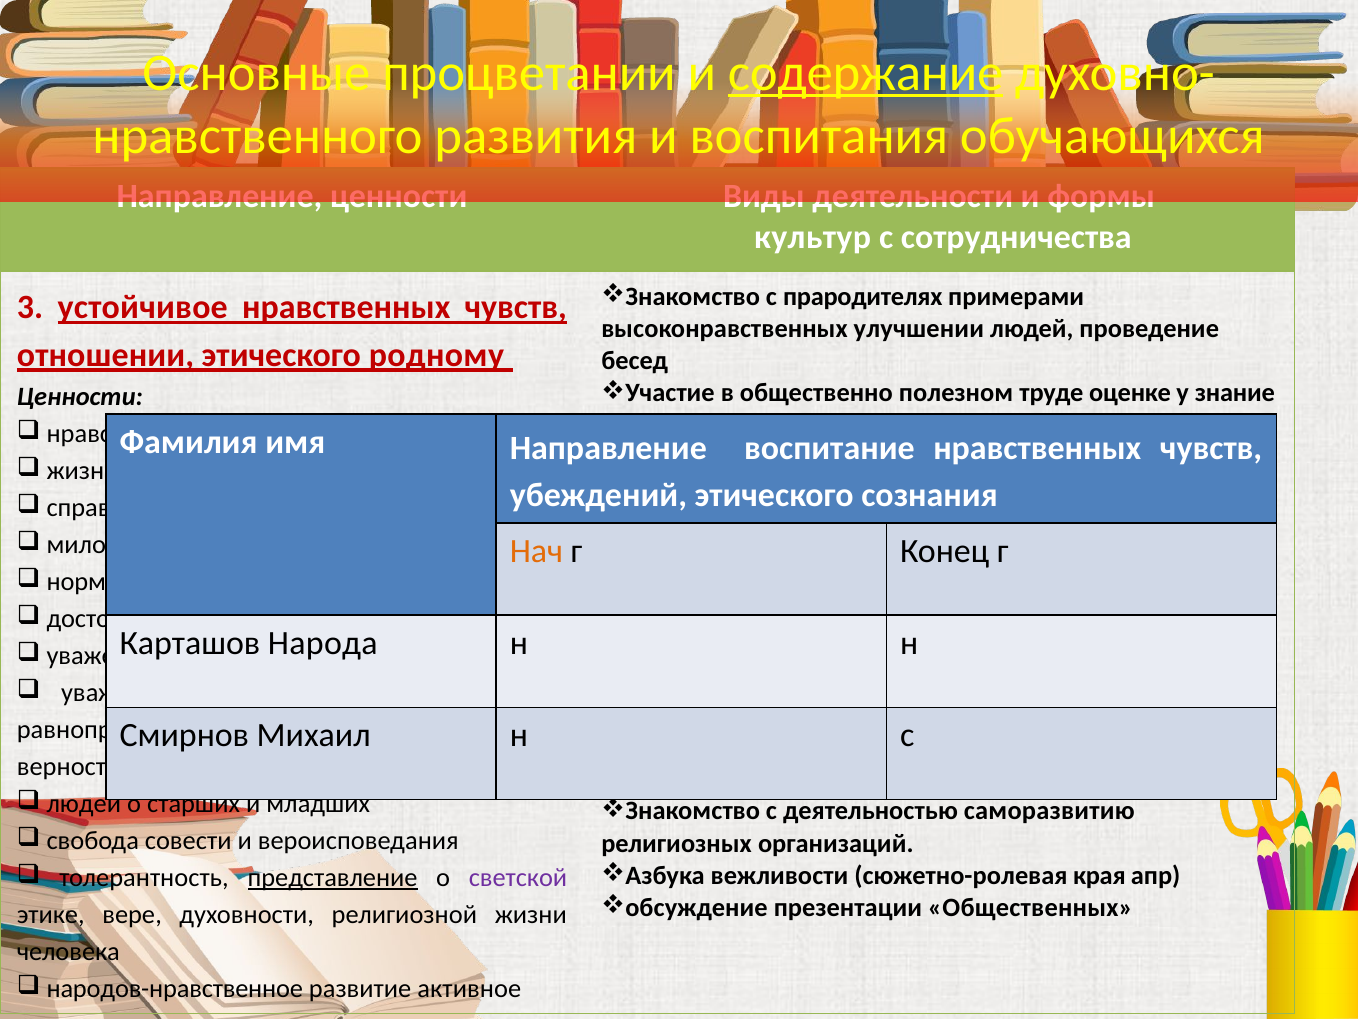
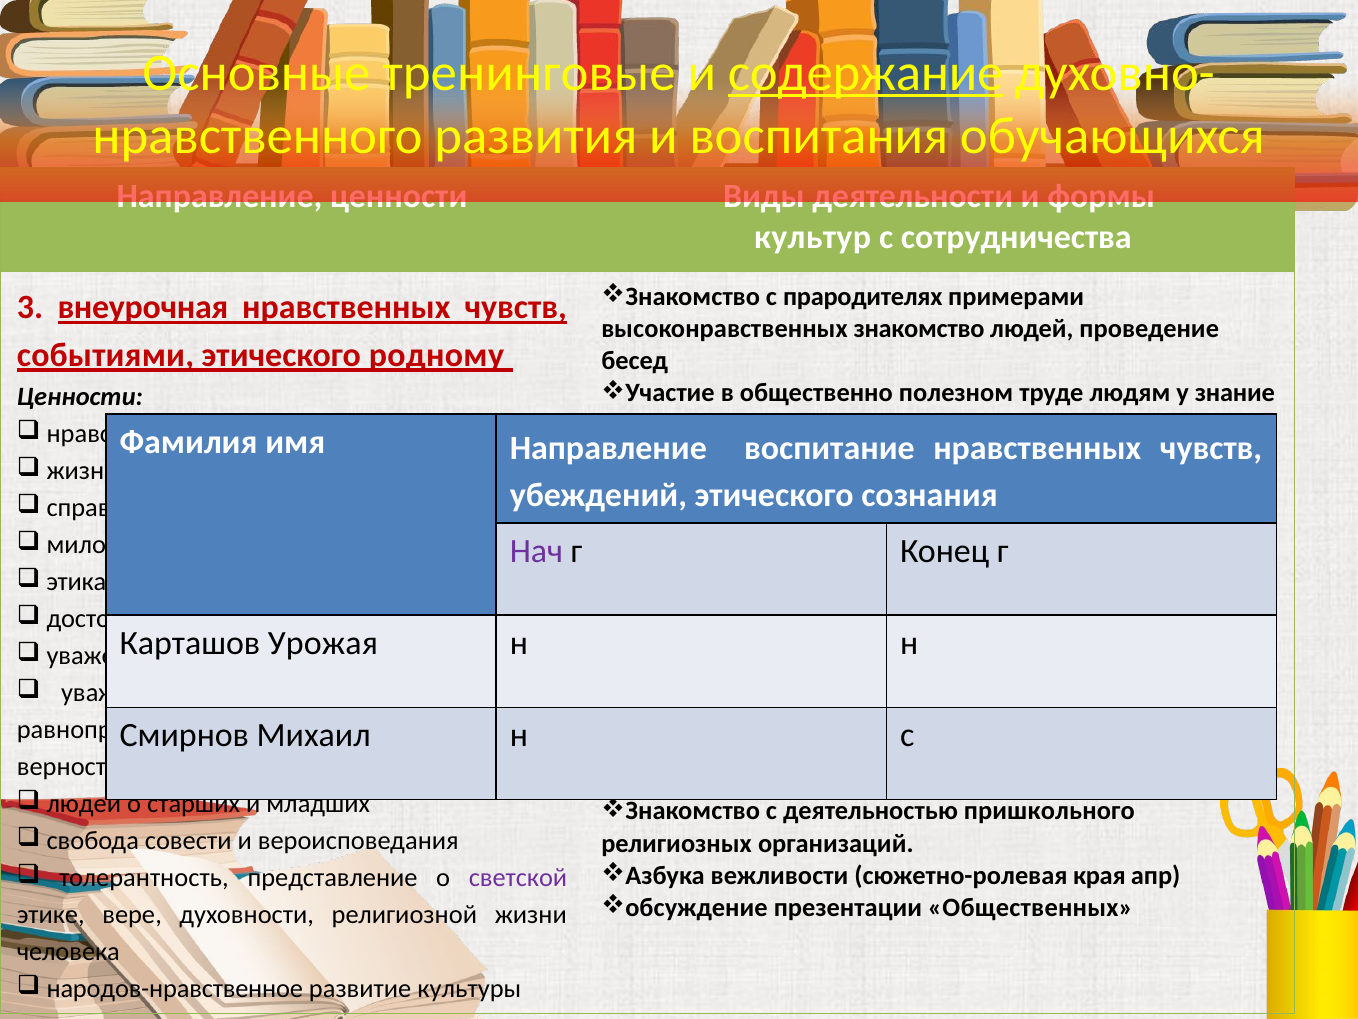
процветании: процветании -> тренинговые
устойчивое: устойчивое -> внеурочная
улучшении: улучшении -> знакомство
отношении: отношении -> событиями
оценке: оценке -> людям
Нач colour: orange -> purple
норм: норм -> этика
Народа: Народа -> Урожая
саморазвитию: саморазвитию -> пришкольного
представление underline: present -> none
активное: активное -> культуры
